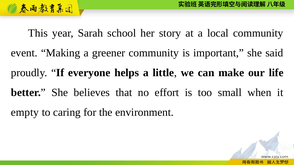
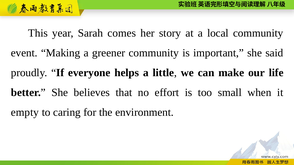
school: school -> comes
